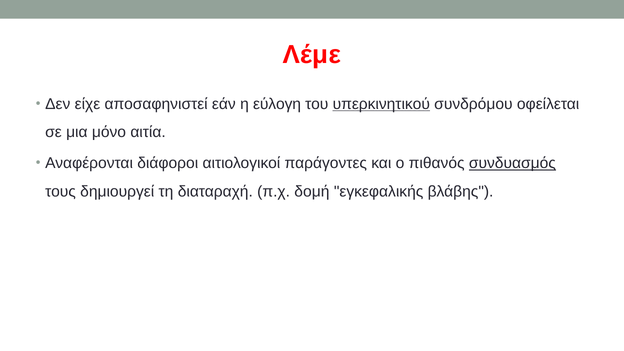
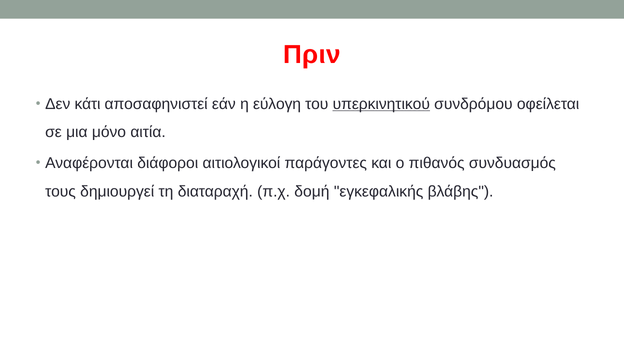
Λέμε: Λέμε -> Πριν
είχε: είχε -> κάτι
συνδυασμός underline: present -> none
